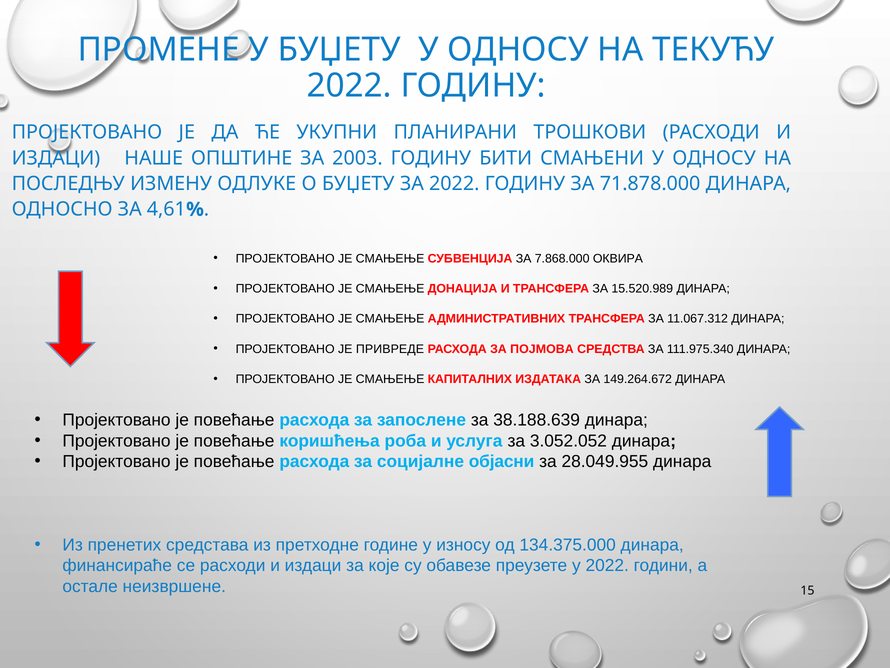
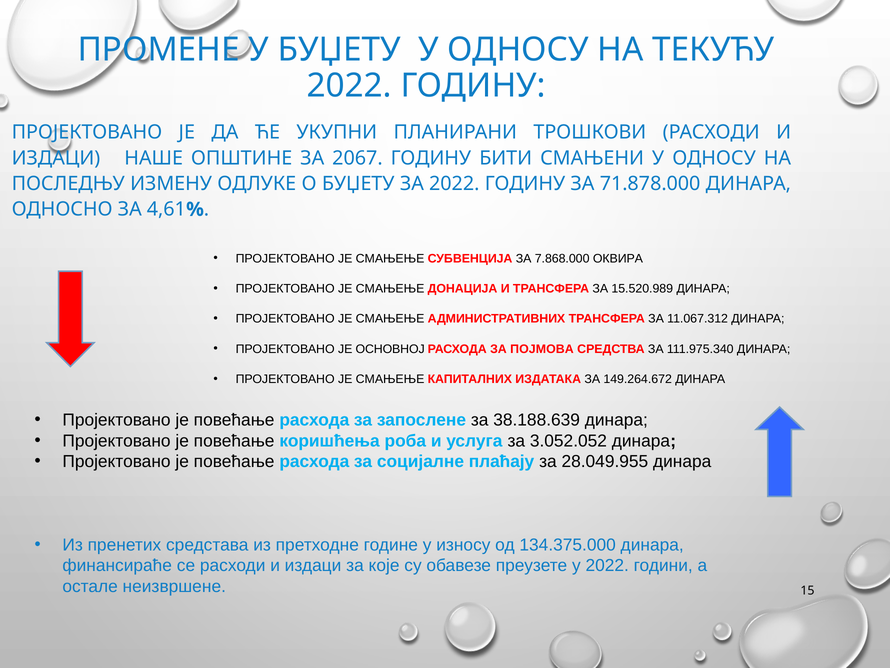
2003: 2003 -> 2067
ПРИВРЕДЕ: ПРИВРЕДЕ -> ОСНОВНОЈ
објасни: објасни -> плаћају
